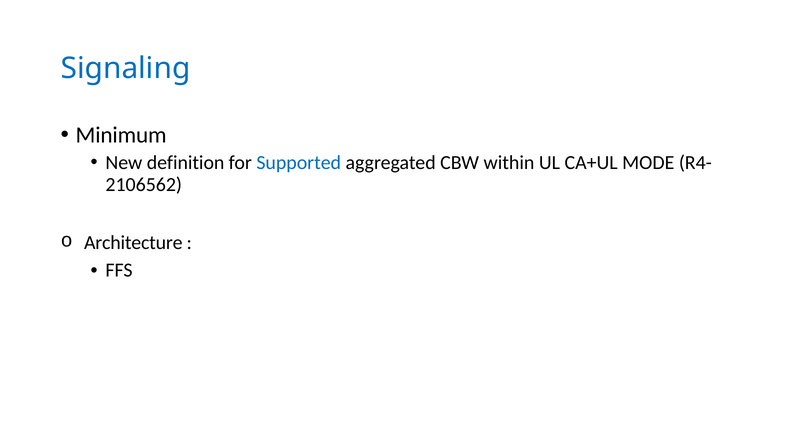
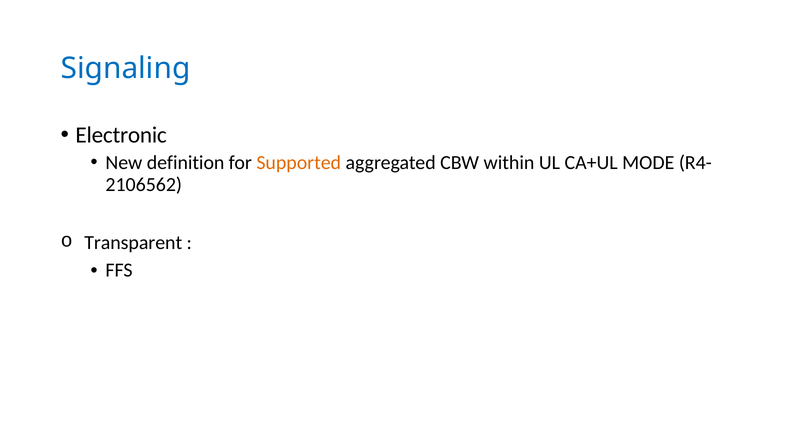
Minimum: Minimum -> Electronic
Supported colour: blue -> orange
Architecture: Architecture -> Transparent
